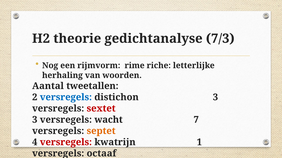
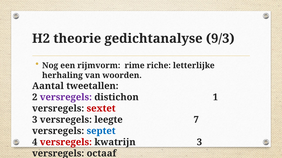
7/3: 7/3 -> 9/3
versregels at (66, 98) colour: blue -> purple
distichon 3: 3 -> 1
wacht: wacht -> leegte
septet colour: orange -> blue
kwatrijn 1: 1 -> 3
